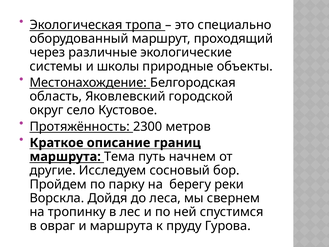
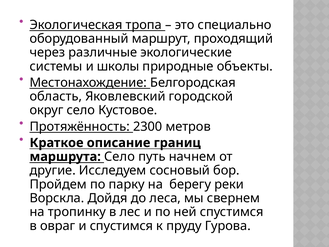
маршрута Тема: Тема -> Село
и маршрута: маршрута -> спустимся
